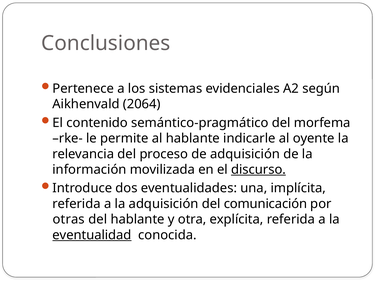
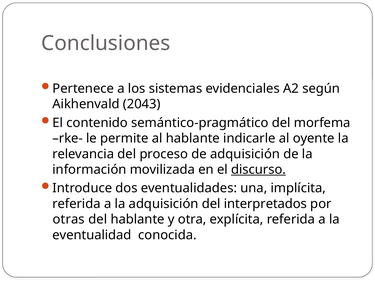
2064: 2064 -> 2043
comunicación: comunicación -> interpretados
eventualidad underline: present -> none
